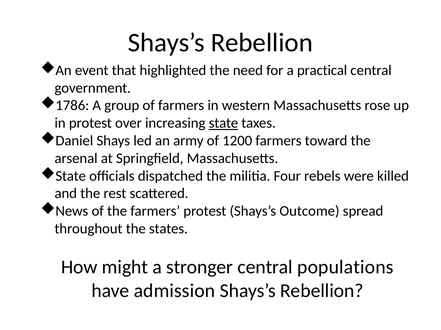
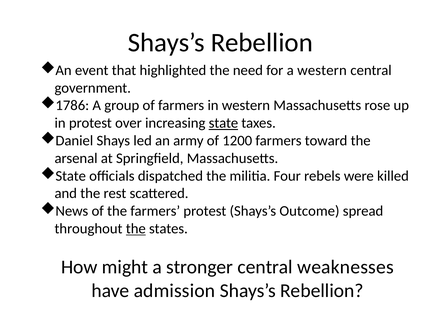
a practical: practical -> western
the at (136, 229) underline: none -> present
populations: populations -> weaknesses
